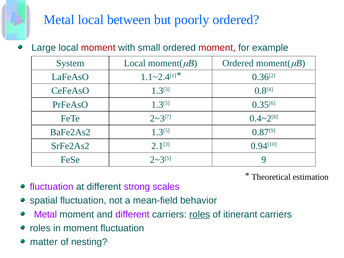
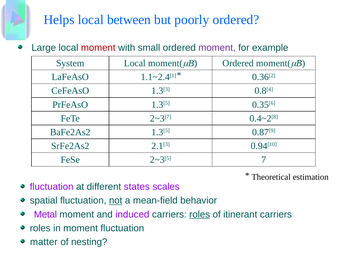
Metal at (59, 20): Metal -> Helps
moment at (217, 48) colour: red -> purple
9: 9 -> 7
strong: strong -> states
not underline: none -> present
and different: different -> induced
